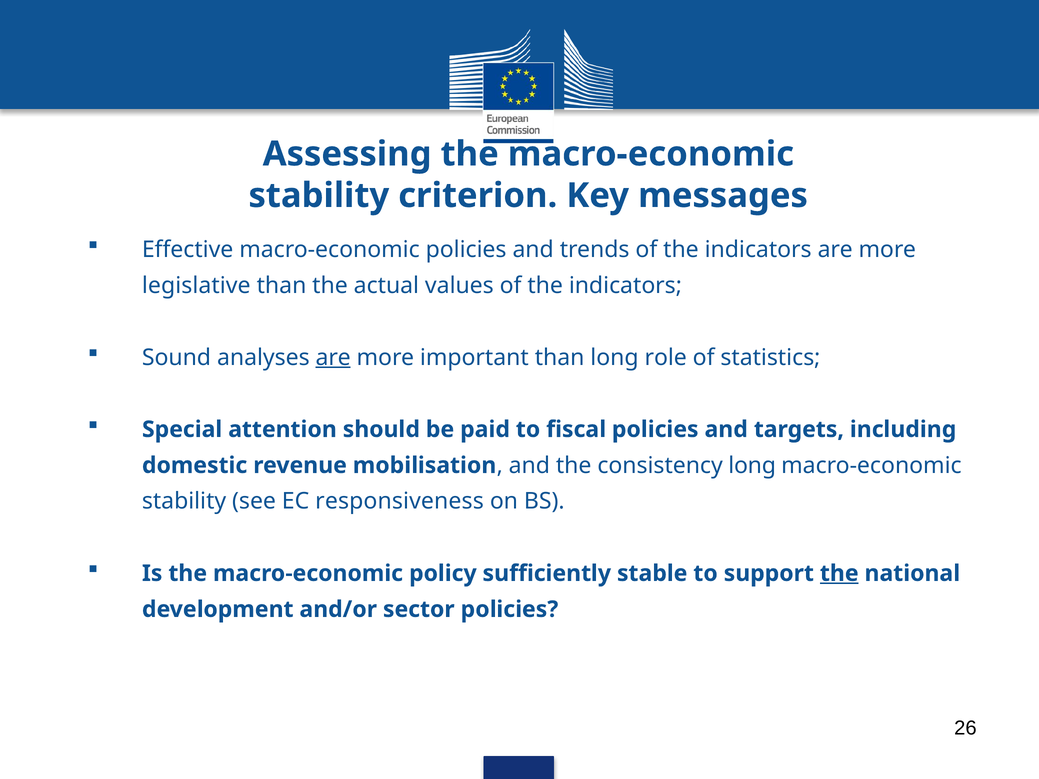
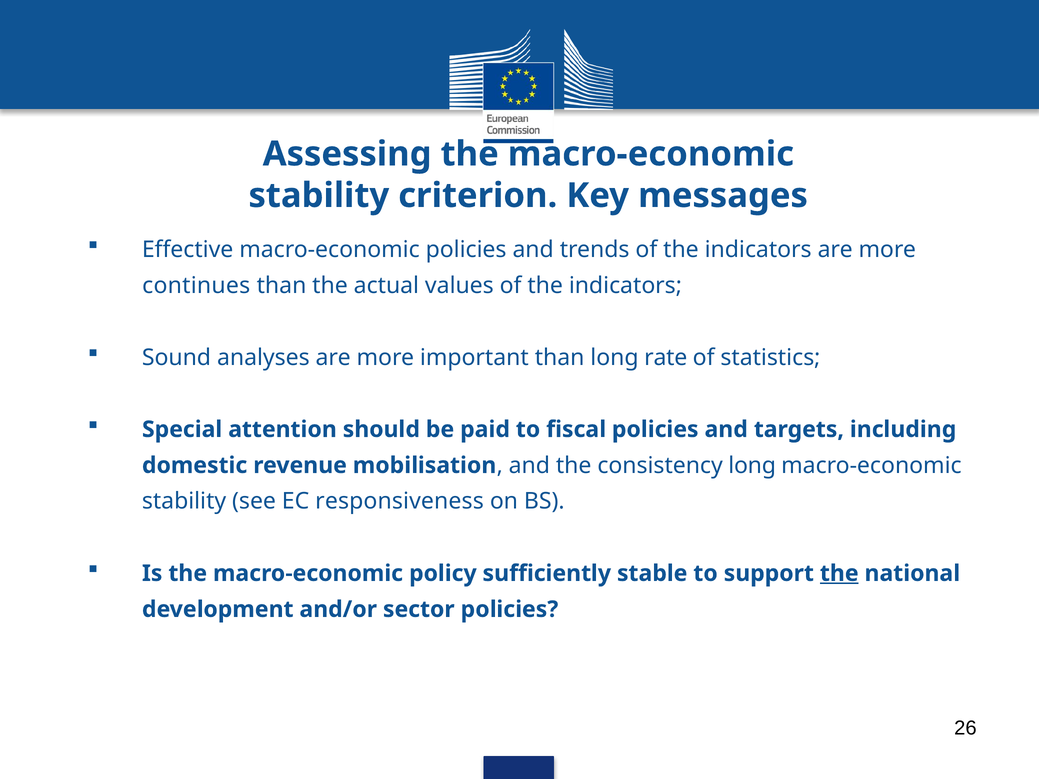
legislative: legislative -> continues
are at (333, 358) underline: present -> none
role: role -> rate
